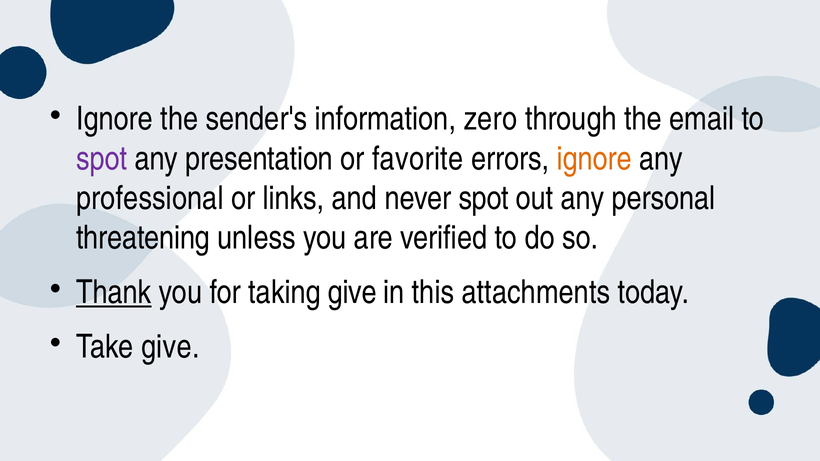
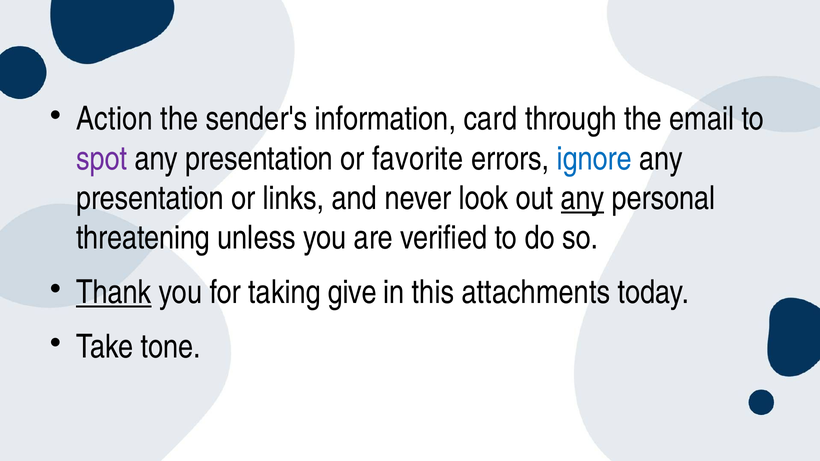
Ignore at (115, 119): Ignore -> Action
zero: zero -> card
ignore at (594, 159) colour: orange -> blue
professional at (150, 198): professional -> presentation
never spot: spot -> look
any at (582, 198) underline: none -> present
Take give: give -> tone
